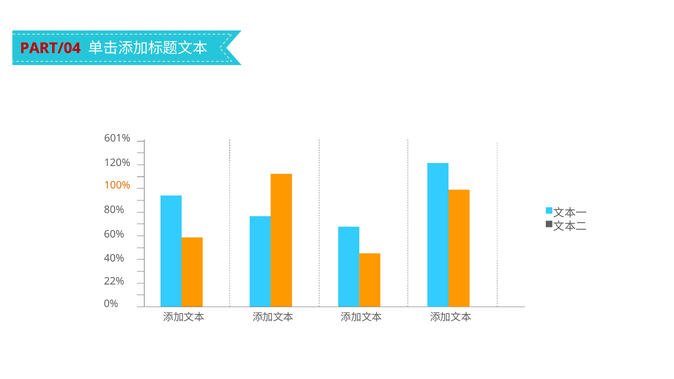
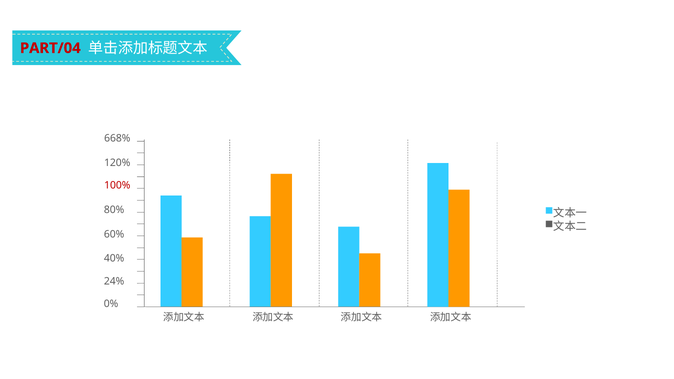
601%: 601% -> 668%
100% colour: orange -> red
22%: 22% -> 24%
